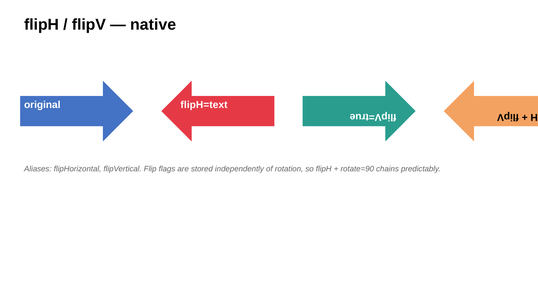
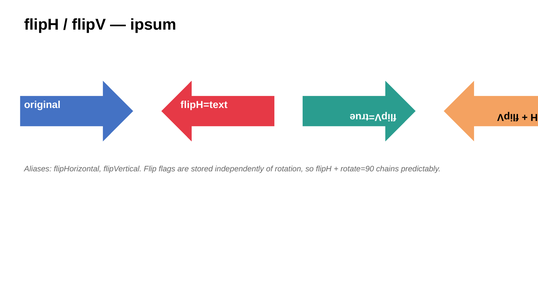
native: native -> ipsum
